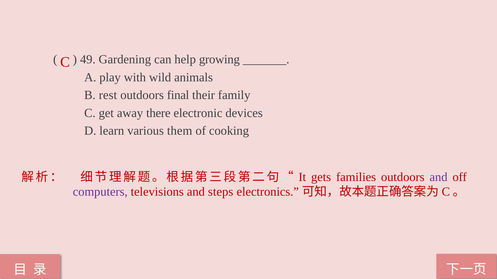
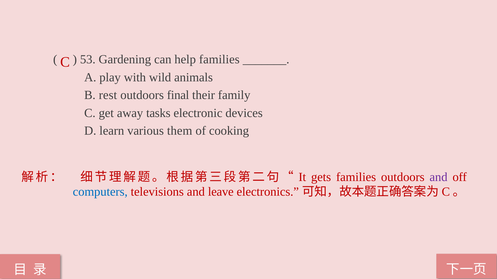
49: 49 -> 53
help growing: growing -> families
there: there -> tasks
computers colour: purple -> blue
steps: steps -> leave
